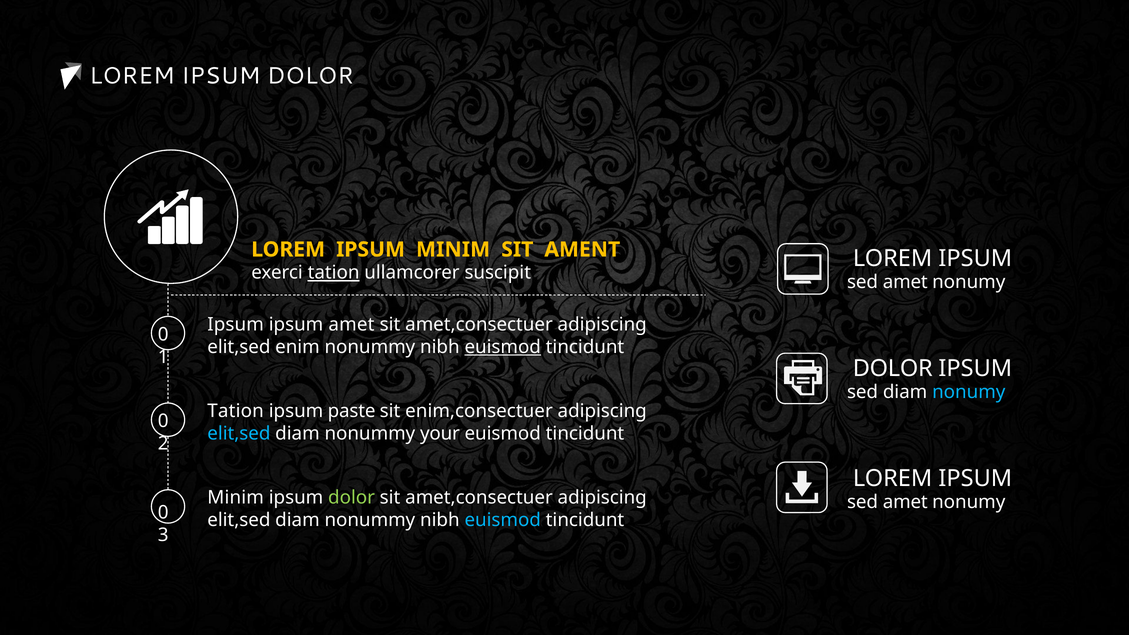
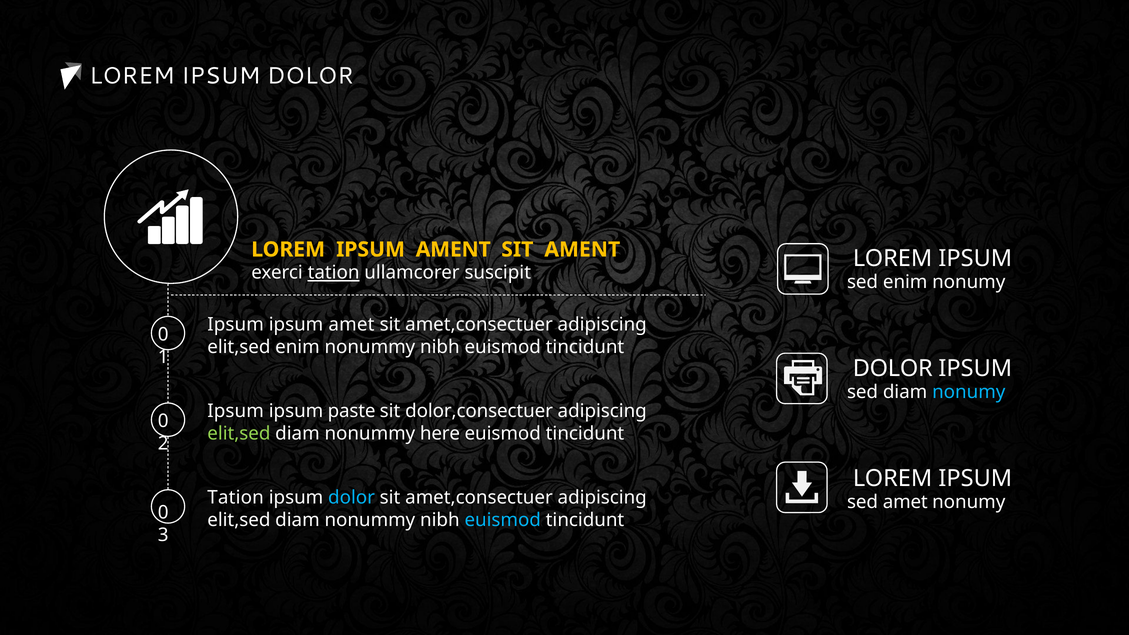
IPSUM MINIM: MINIM -> AMENT
amet at (905, 282): amet -> enim
euismod at (503, 347) underline: present -> none
Tation at (236, 411): Tation -> Ipsum
enim,consectuer: enim,consectuer -> dolor,consectuer
elit,sed at (239, 434) colour: light blue -> light green
your: your -> here
Minim at (236, 497): Minim -> Tation
dolor at (352, 497) colour: light green -> light blue
